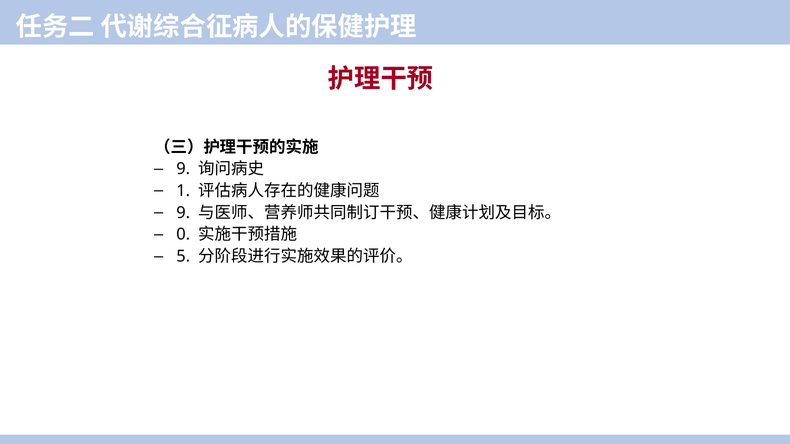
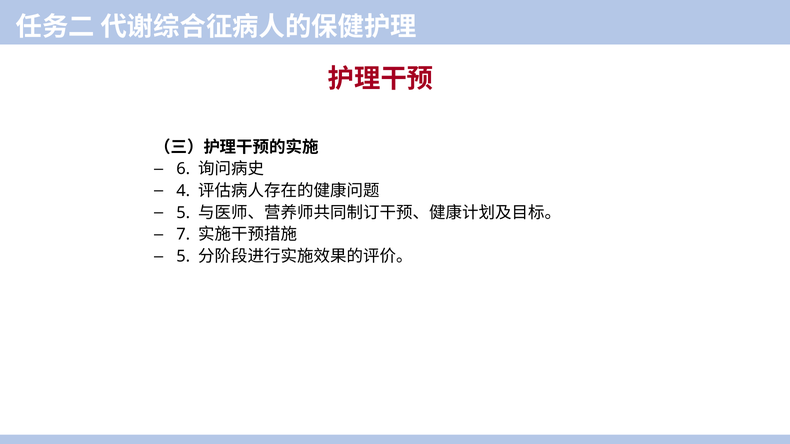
9 at (183, 169): 9 -> 6
1: 1 -> 4
9 at (183, 213): 9 -> 5
0: 0 -> 7
